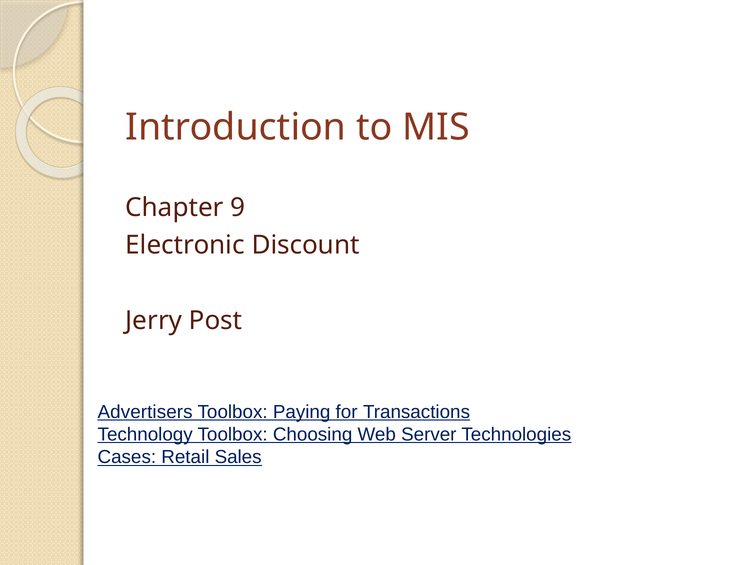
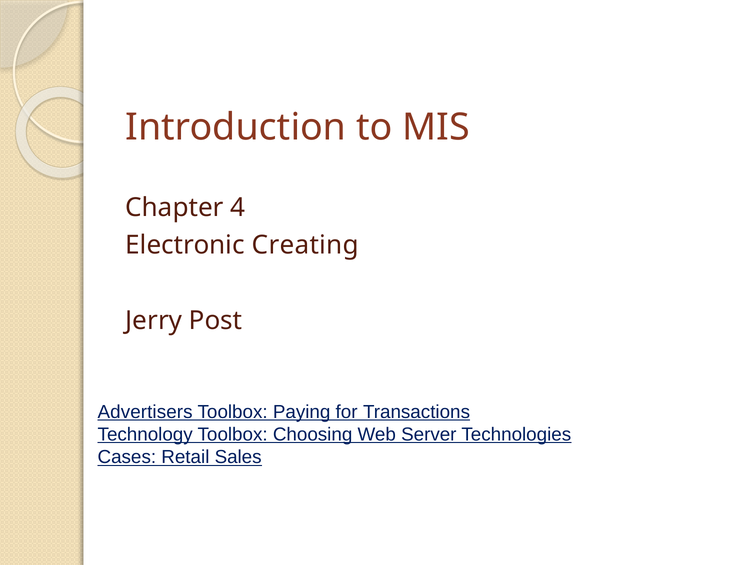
9: 9 -> 4
Discount: Discount -> Creating
